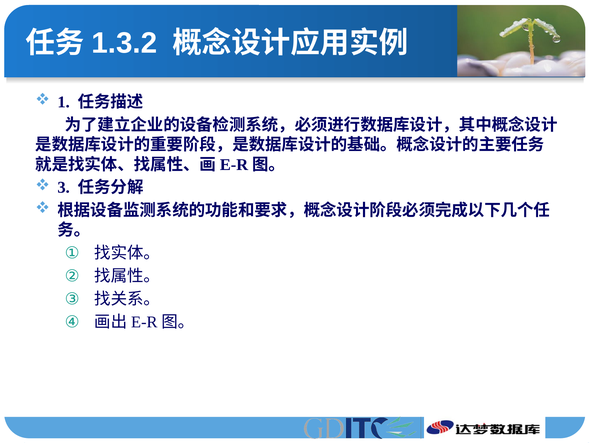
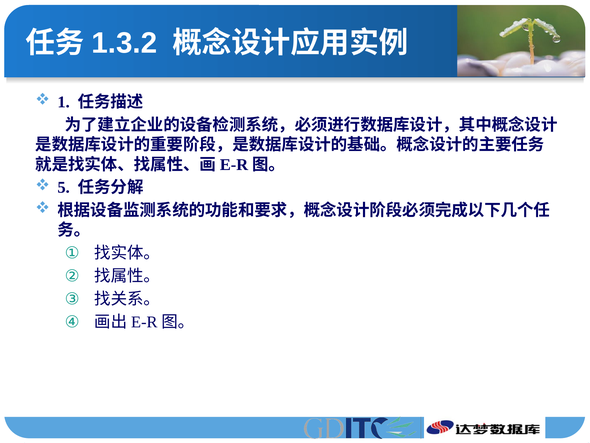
3: 3 -> 5
